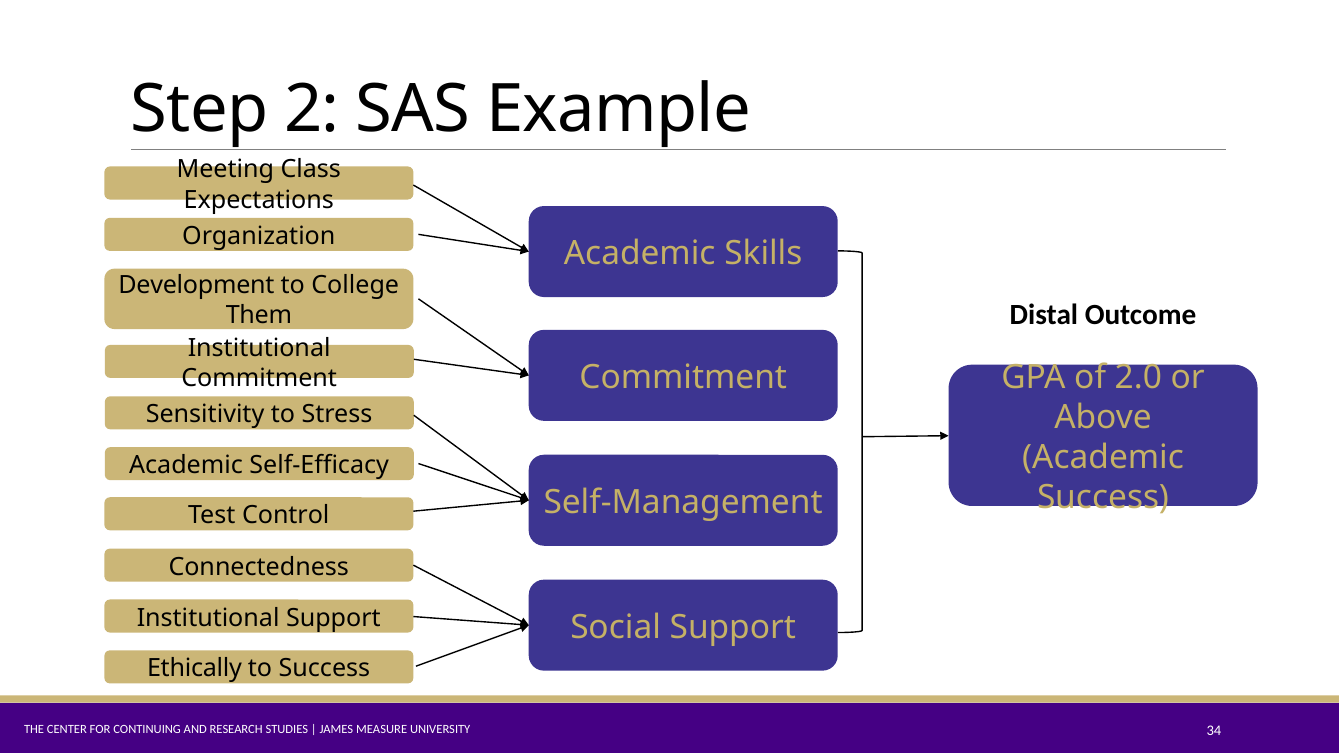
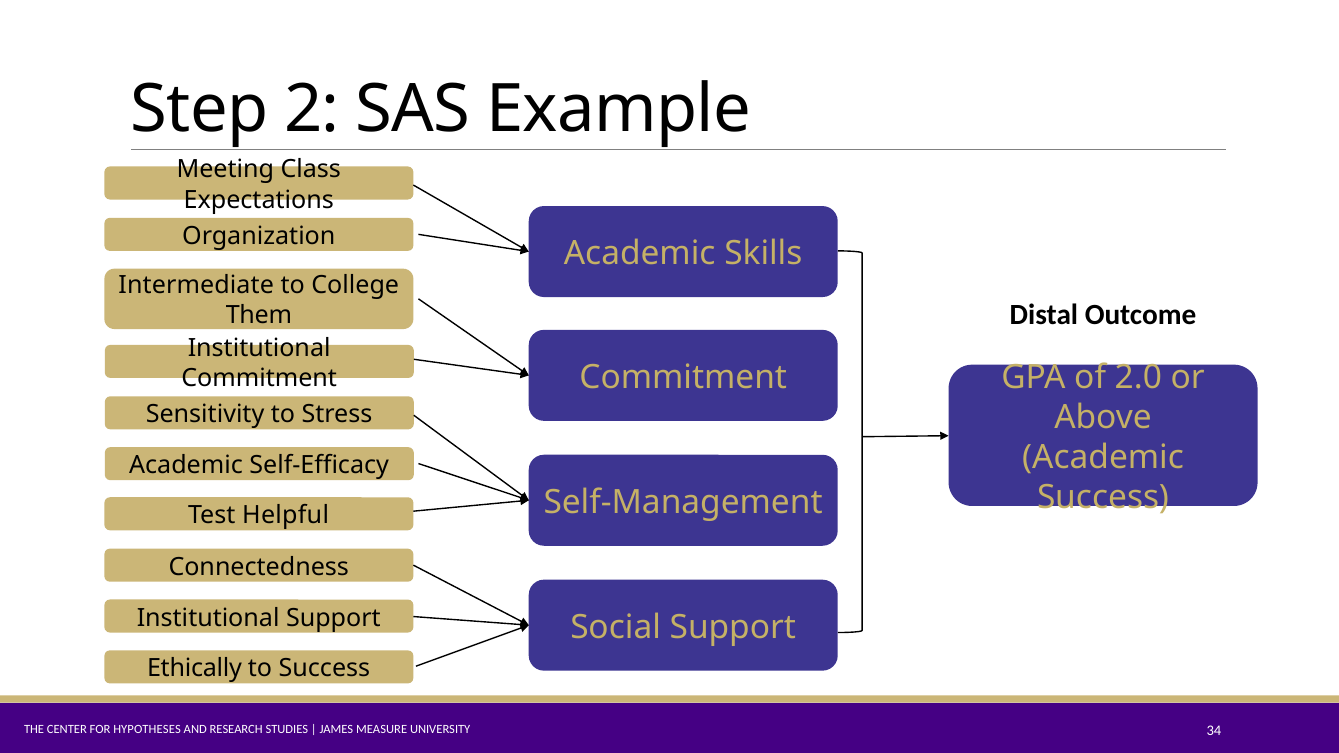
Development: Development -> Intermediate
Control: Control -> Helpful
CONTINUING: CONTINUING -> HYPOTHESES
